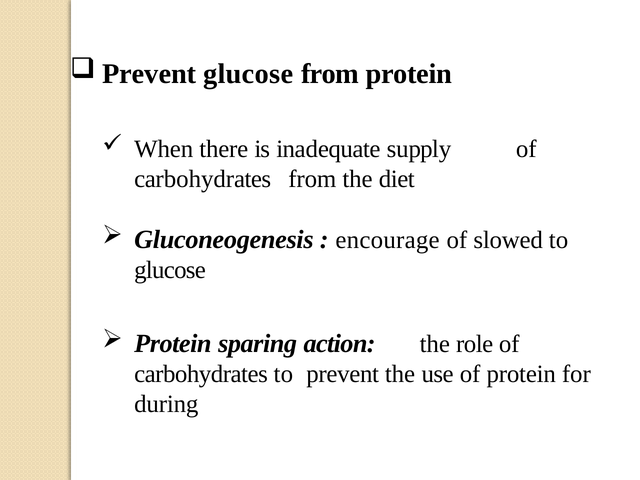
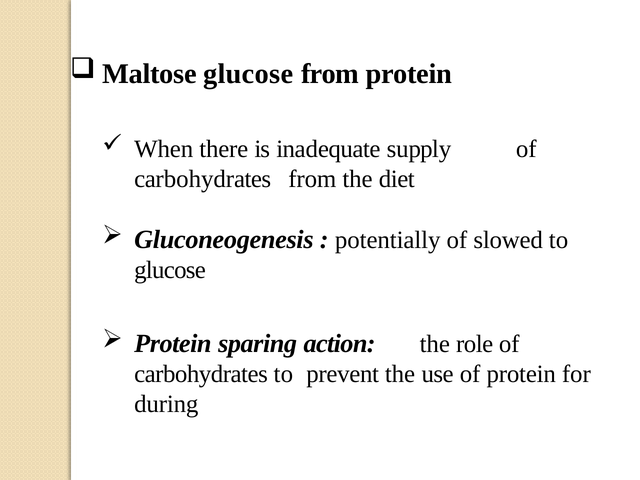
Prevent at (149, 74): Prevent -> Maltose
encourage: encourage -> potentially
